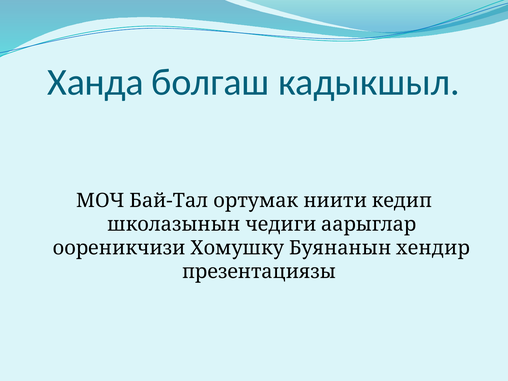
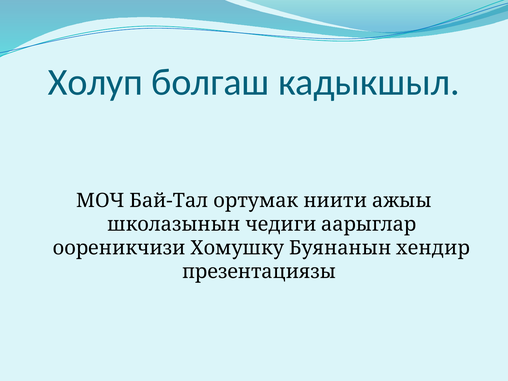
Ханда: Ханда -> Холуп
кедип: кедип -> ажыы
